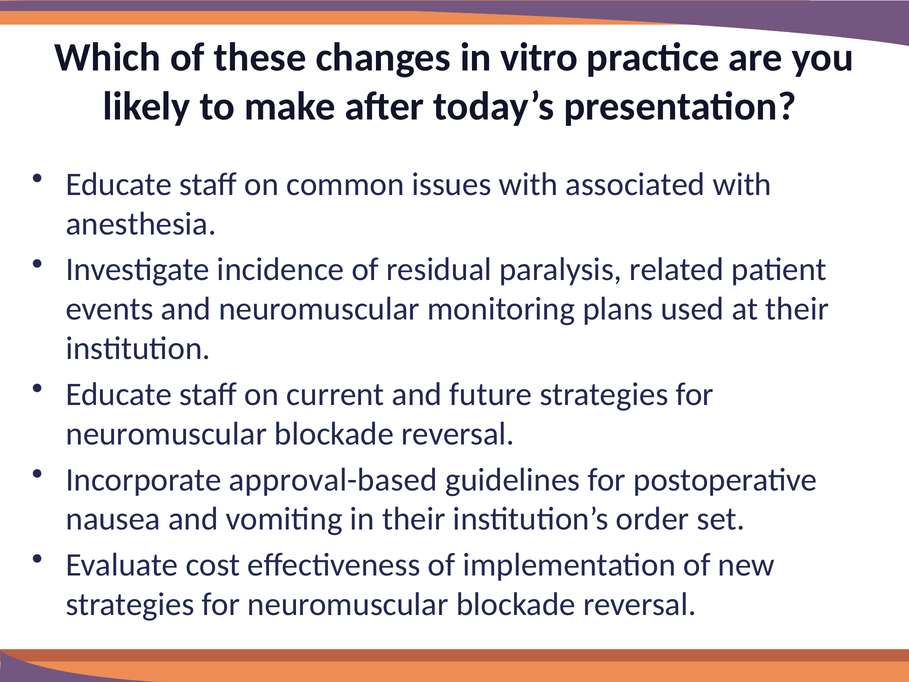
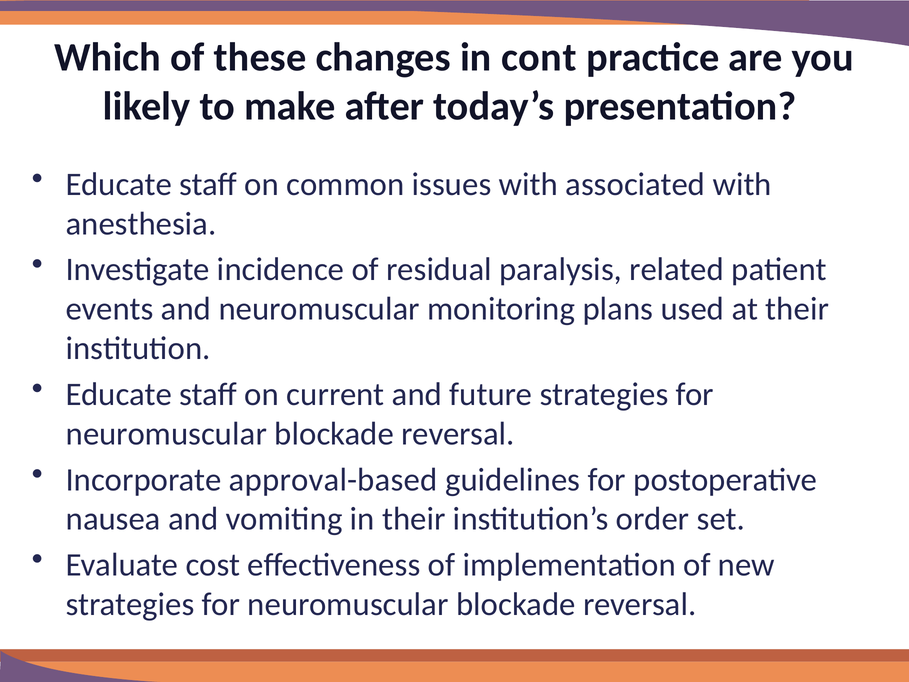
vitro: vitro -> cont
